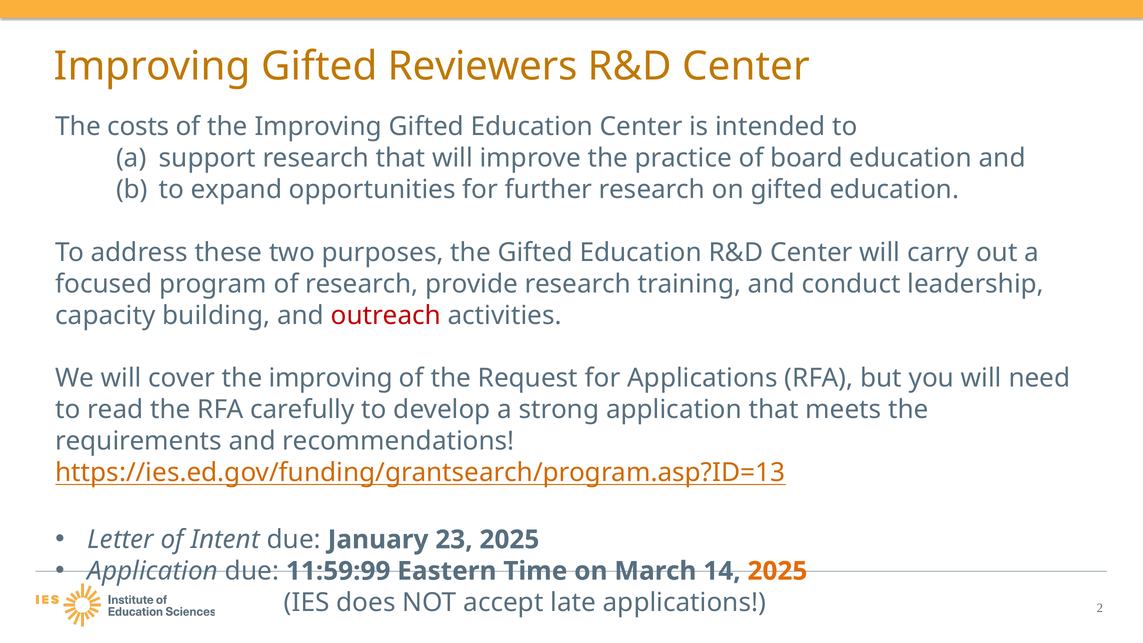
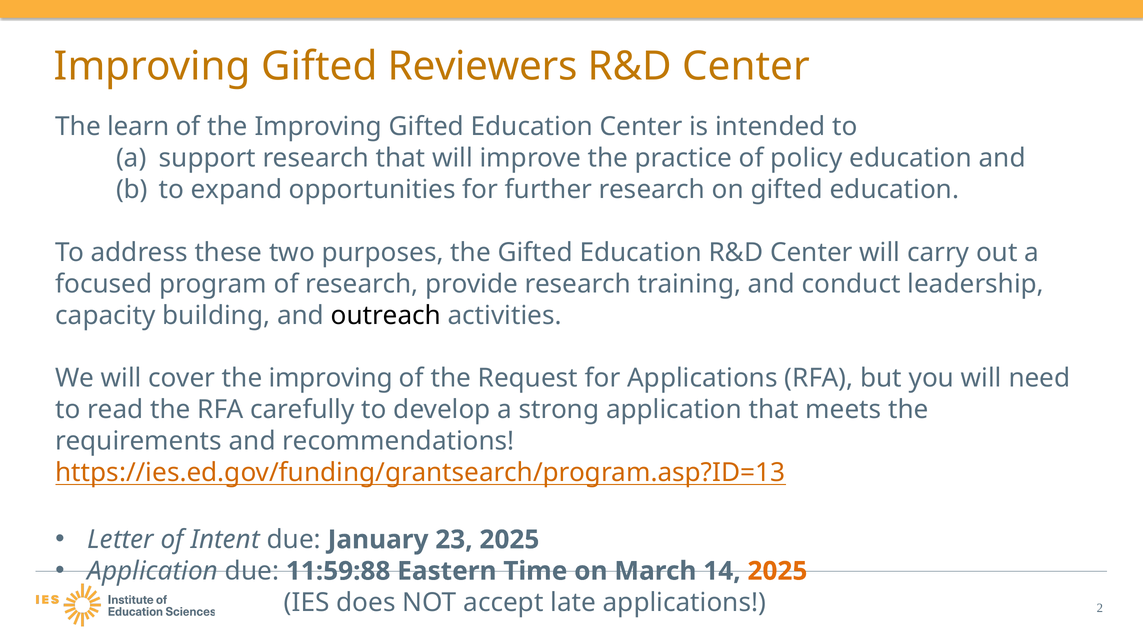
costs: costs -> learn
board: board -> policy
outreach colour: red -> black
11:59:99: 11:59:99 -> 11:59:88
